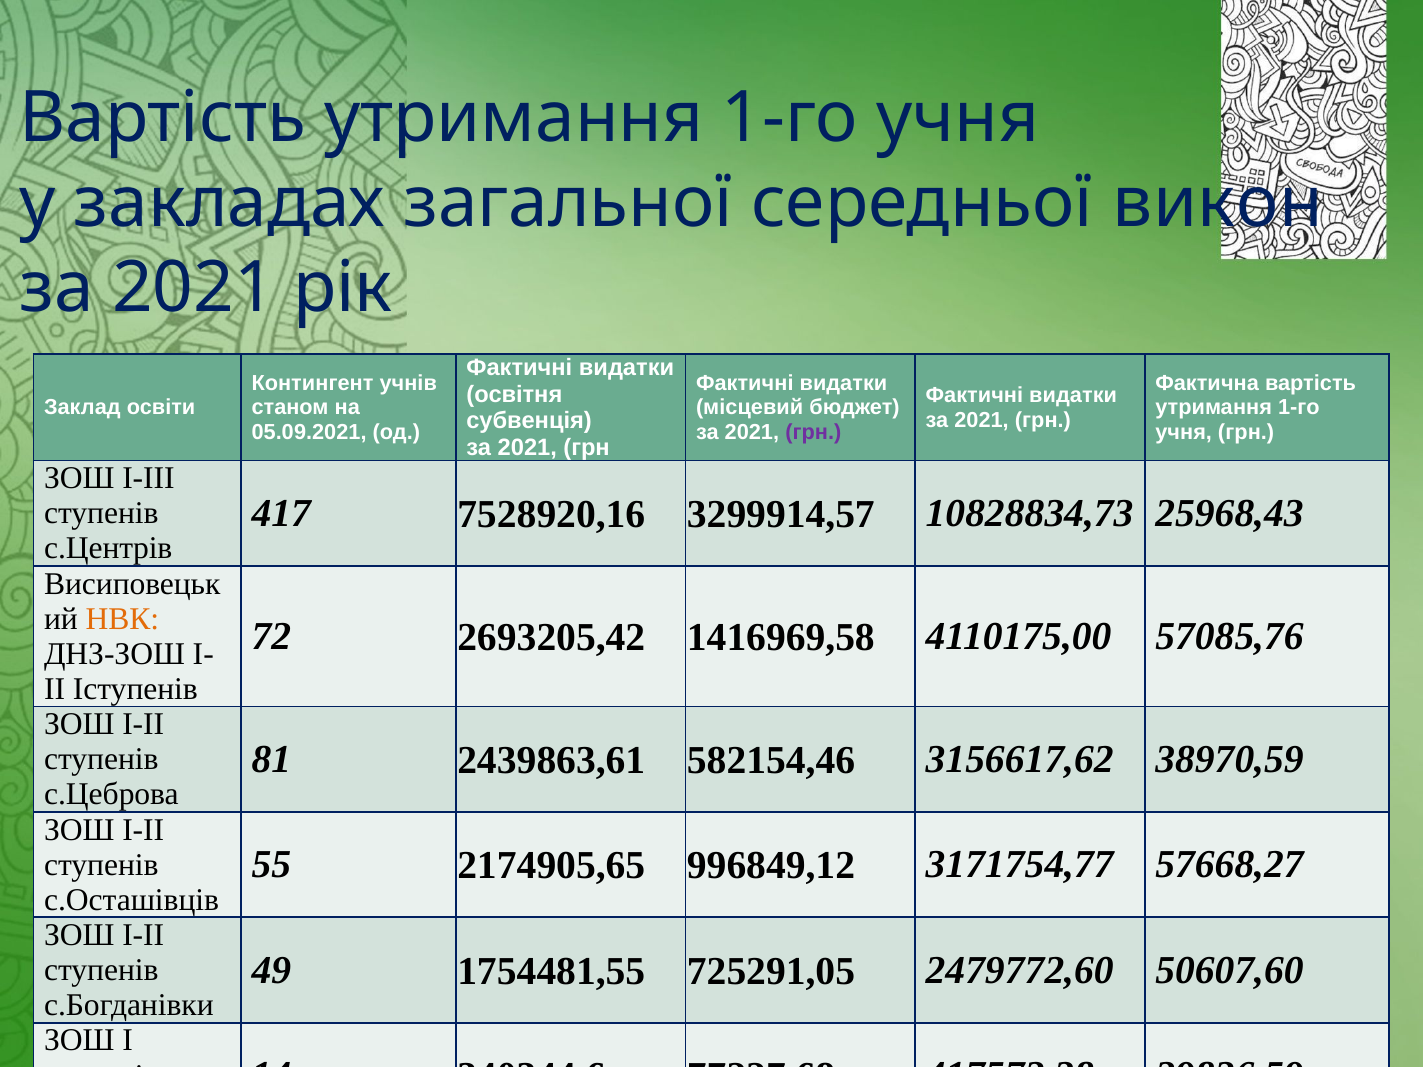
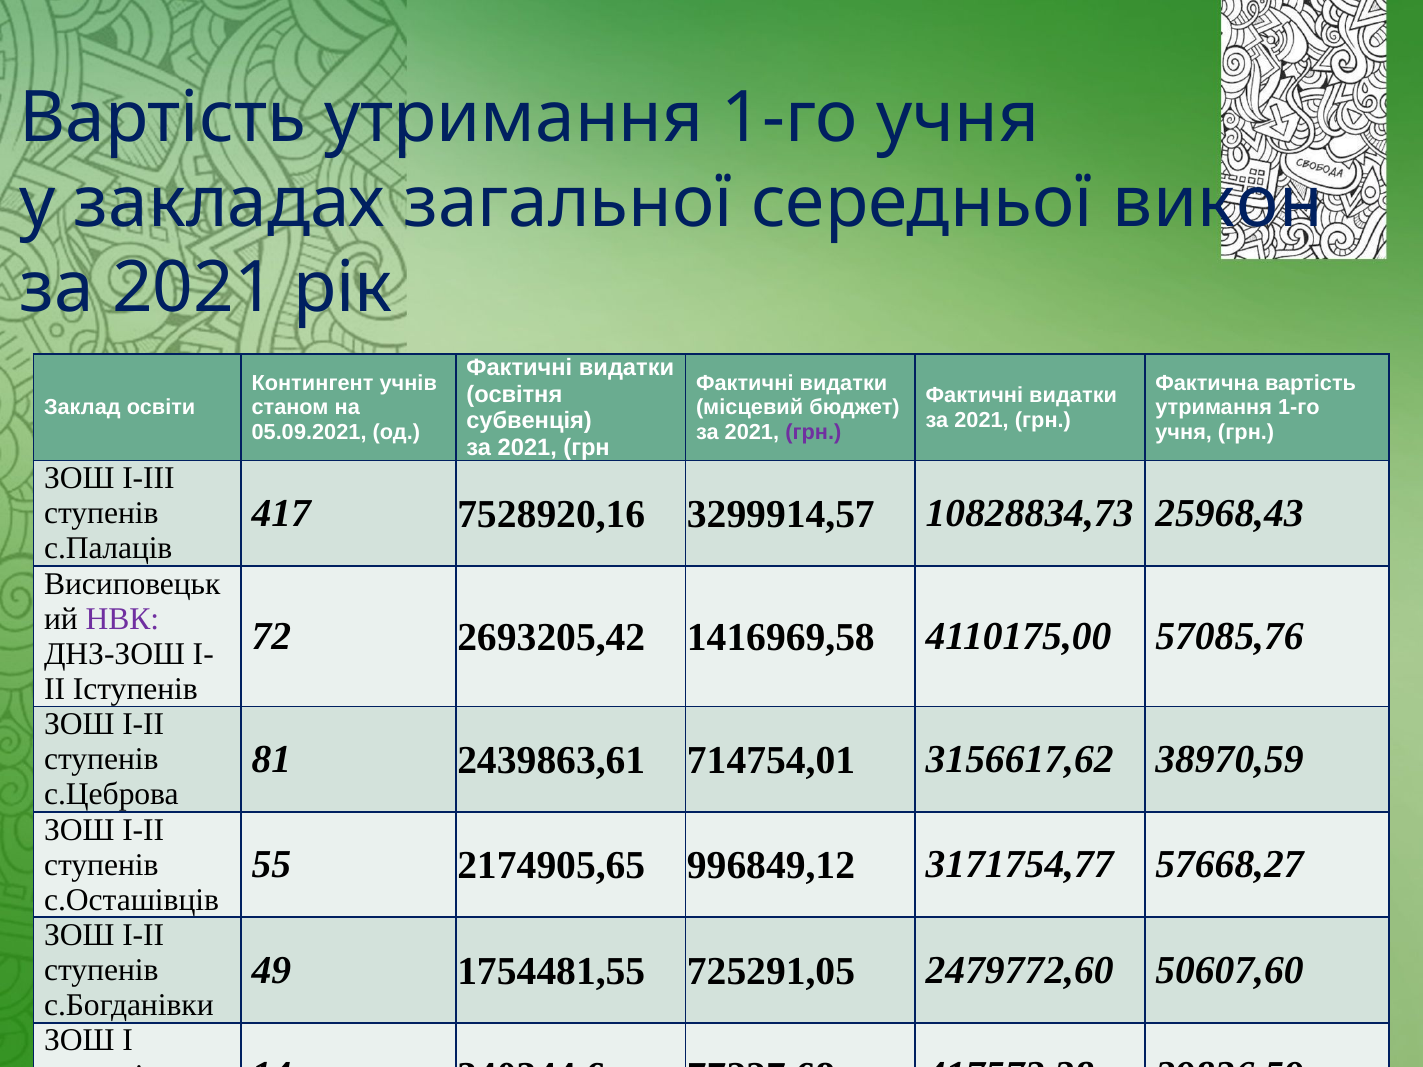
с.Центрів: с.Центрів -> с.Палаців
НВК colour: orange -> purple
582154,46: 582154,46 -> 714754,01
